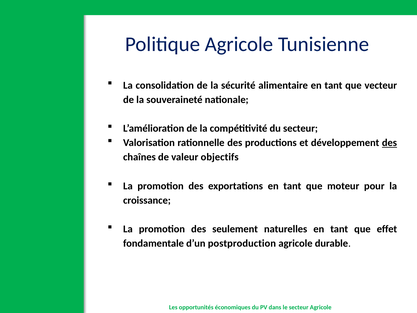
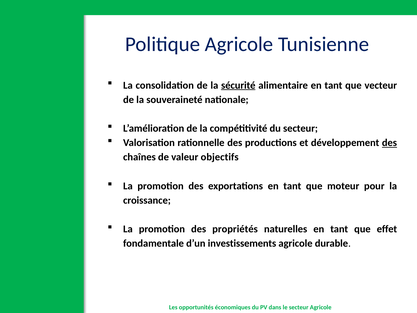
sécurité underline: none -> present
seulement: seulement -> propriétés
postproduction: postproduction -> investissements
